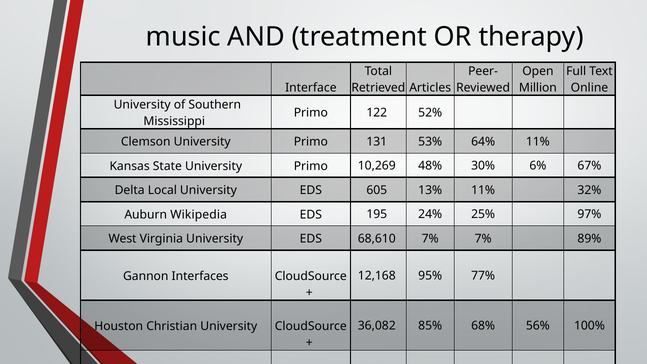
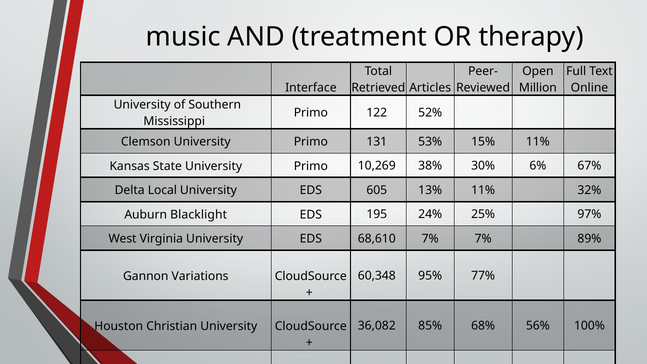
64%: 64% -> 15%
10,269 48%: 48% -> 38%
Wikipedia: Wikipedia -> Blacklight
12,168: 12,168 -> 60,348
Interfaces: Interfaces -> Variations
